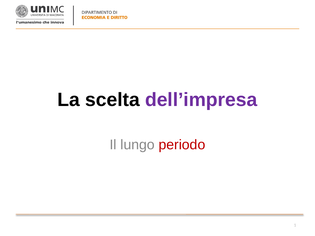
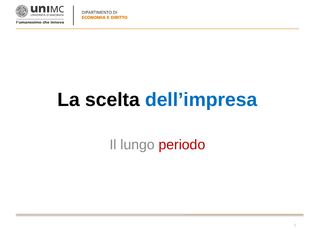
dell’impresa colour: purple -> blue
